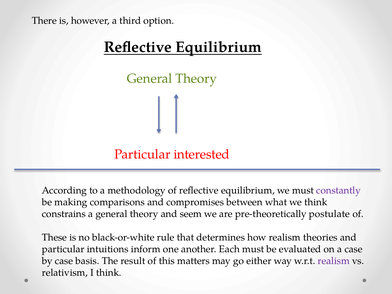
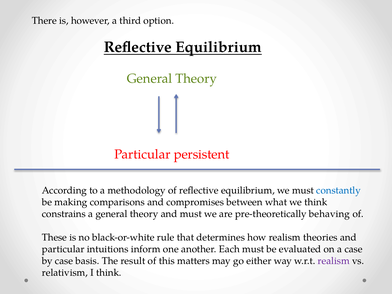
interested: interested -> persistent
constantly colour: purple -> blue
and seem: seem -> must
postulate: postulate -> behaving
